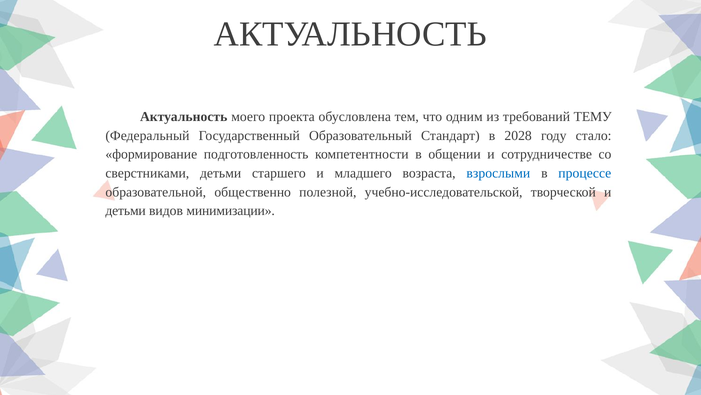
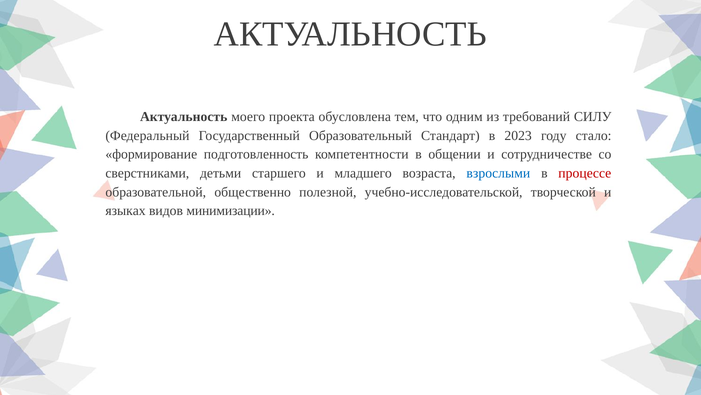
ТЕМУ: ТЕМУ -> СИЛУ
2028: 2028 -> 2023
процессе colour: blue -> red
детьми at (126, 211): детьми -> языках
